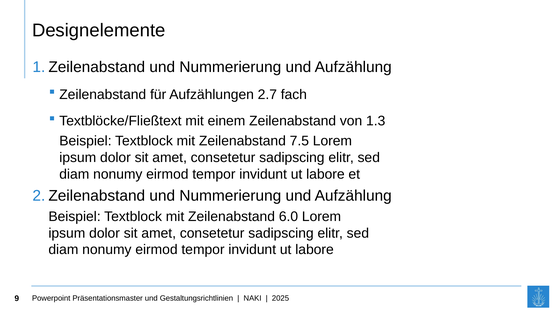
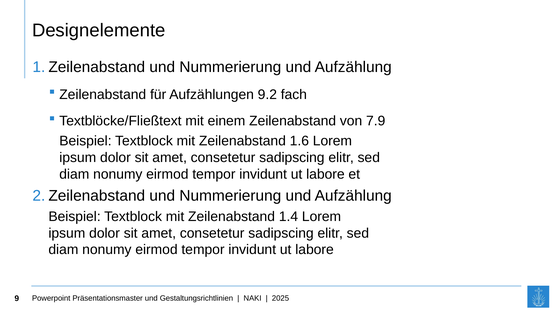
2.7: 2.7 -> 9.2
1.3: 1.3 -> 7.9
7.5: 7.5 -> 1.6
6.0: 6.0 -> 1.4
